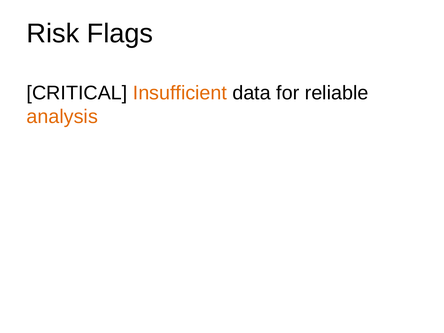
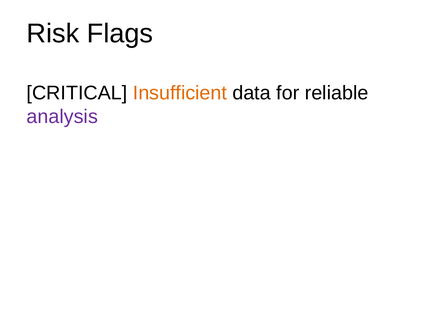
analysis colour: orange -> purple
